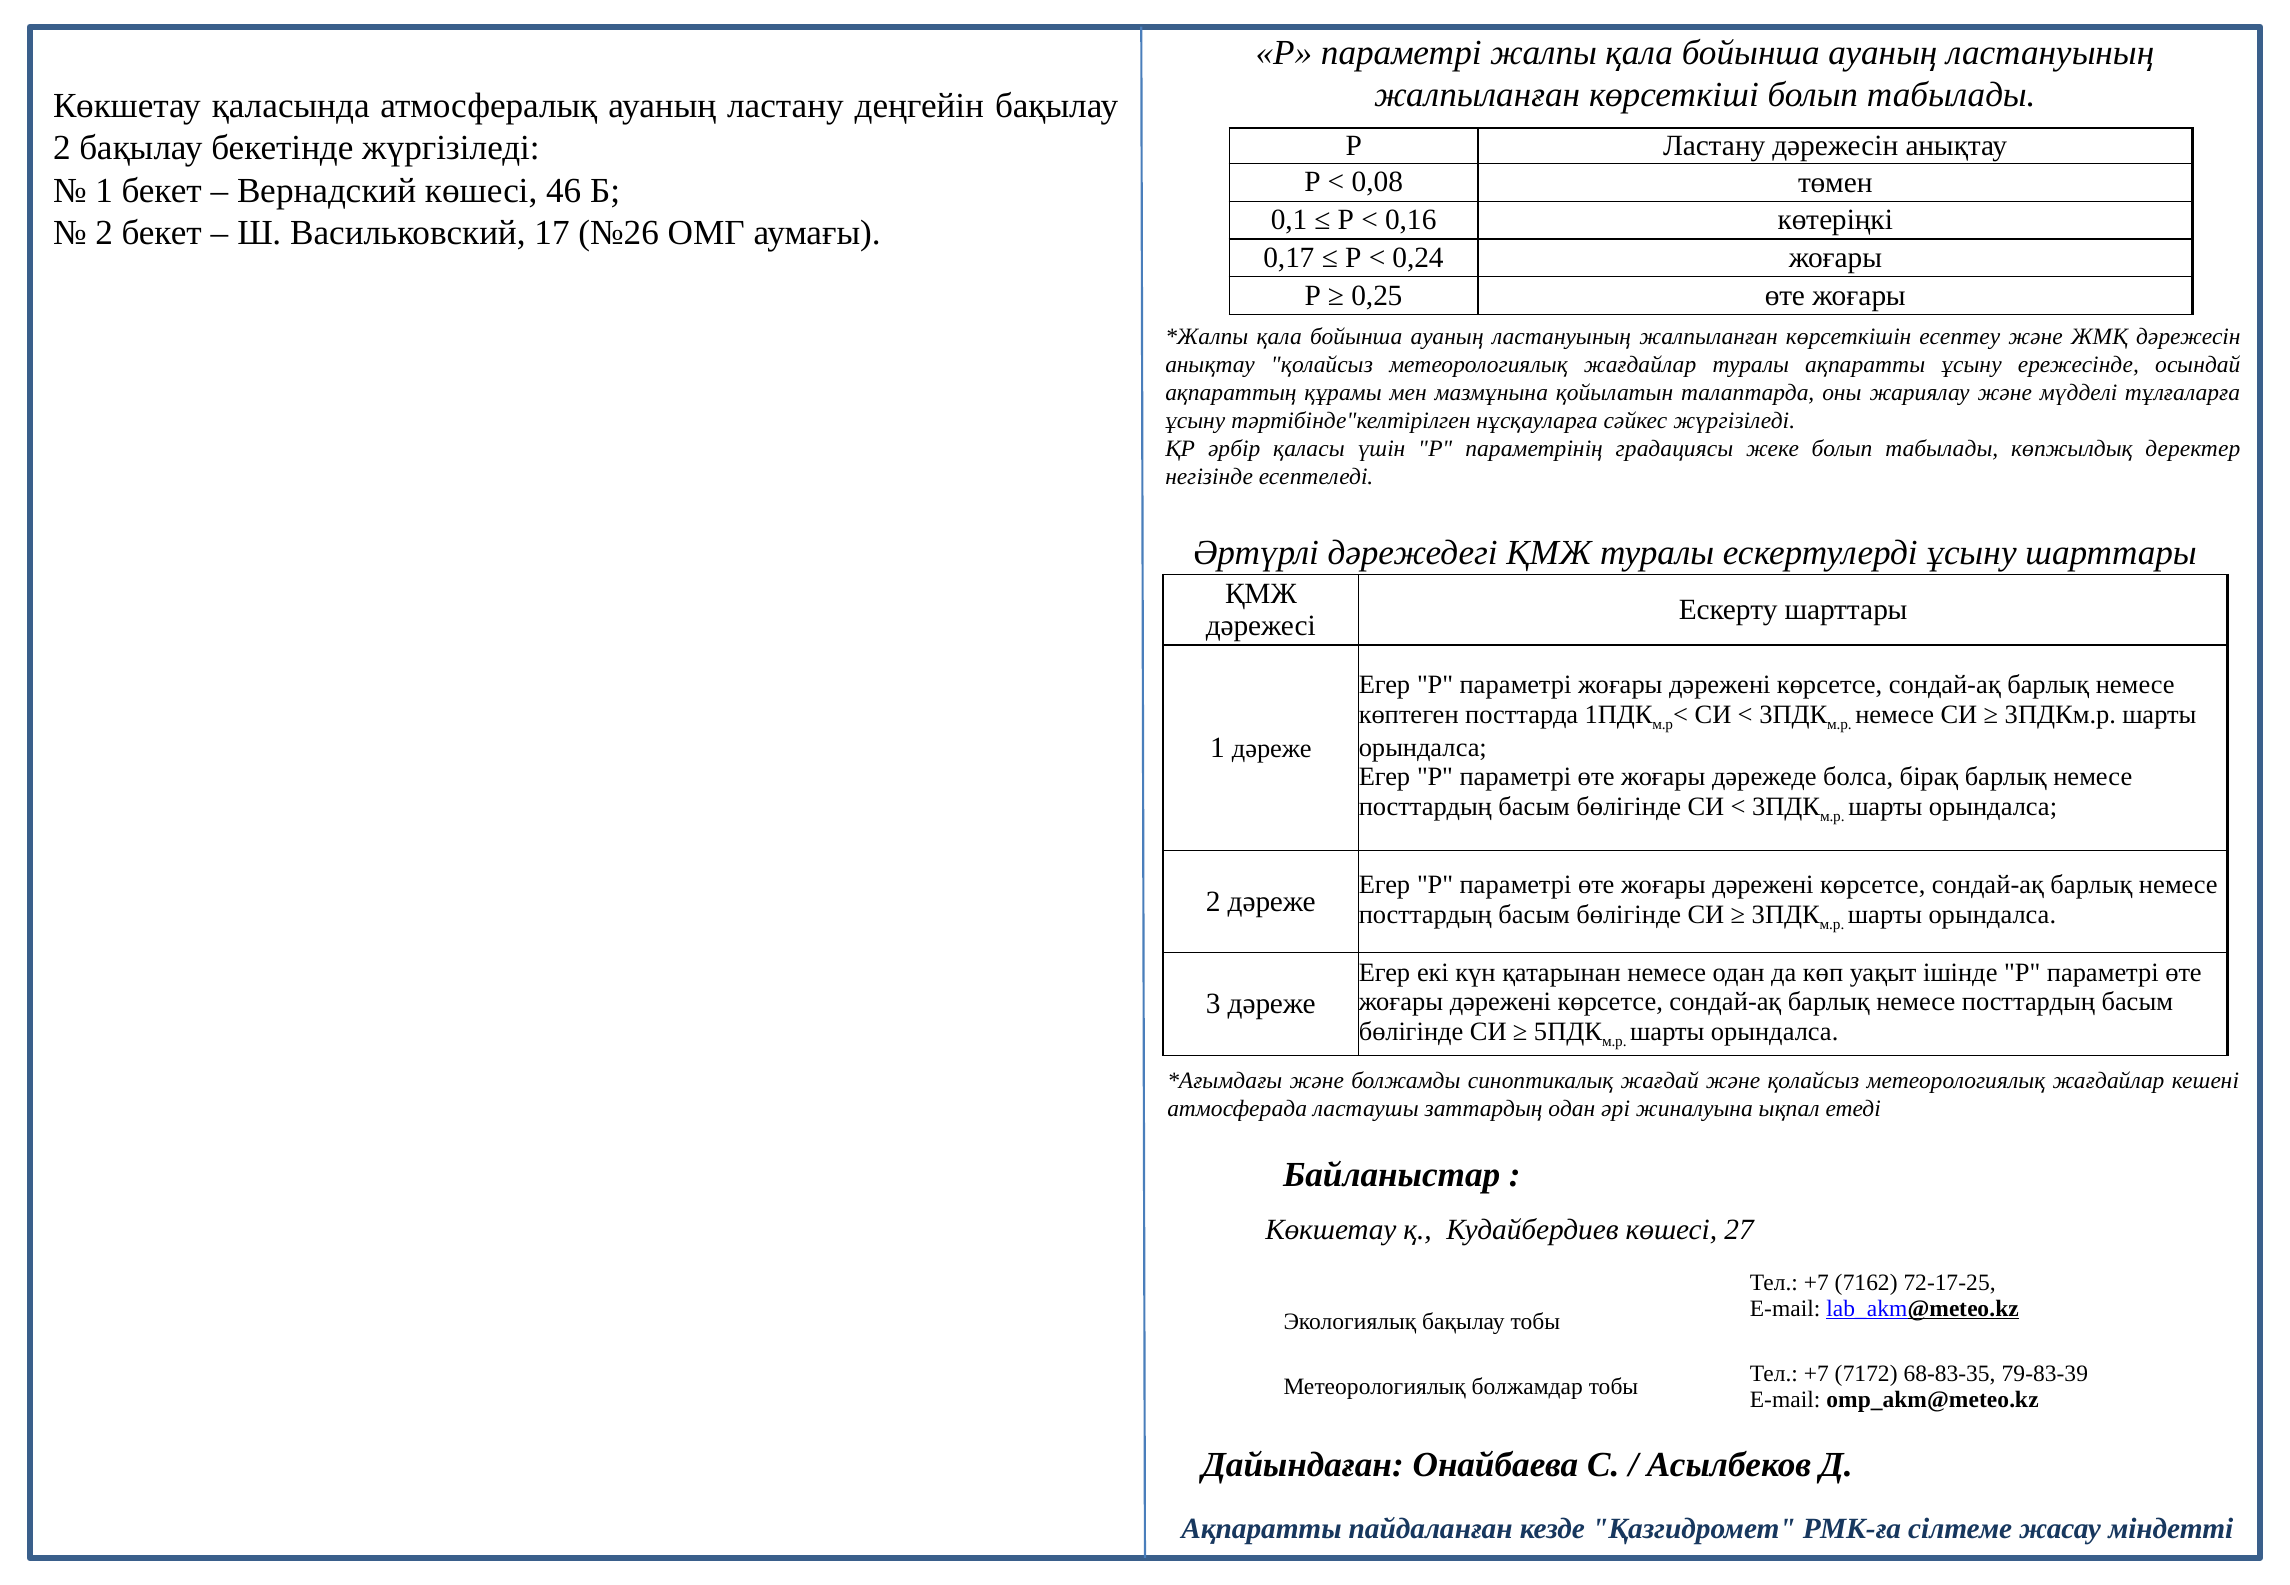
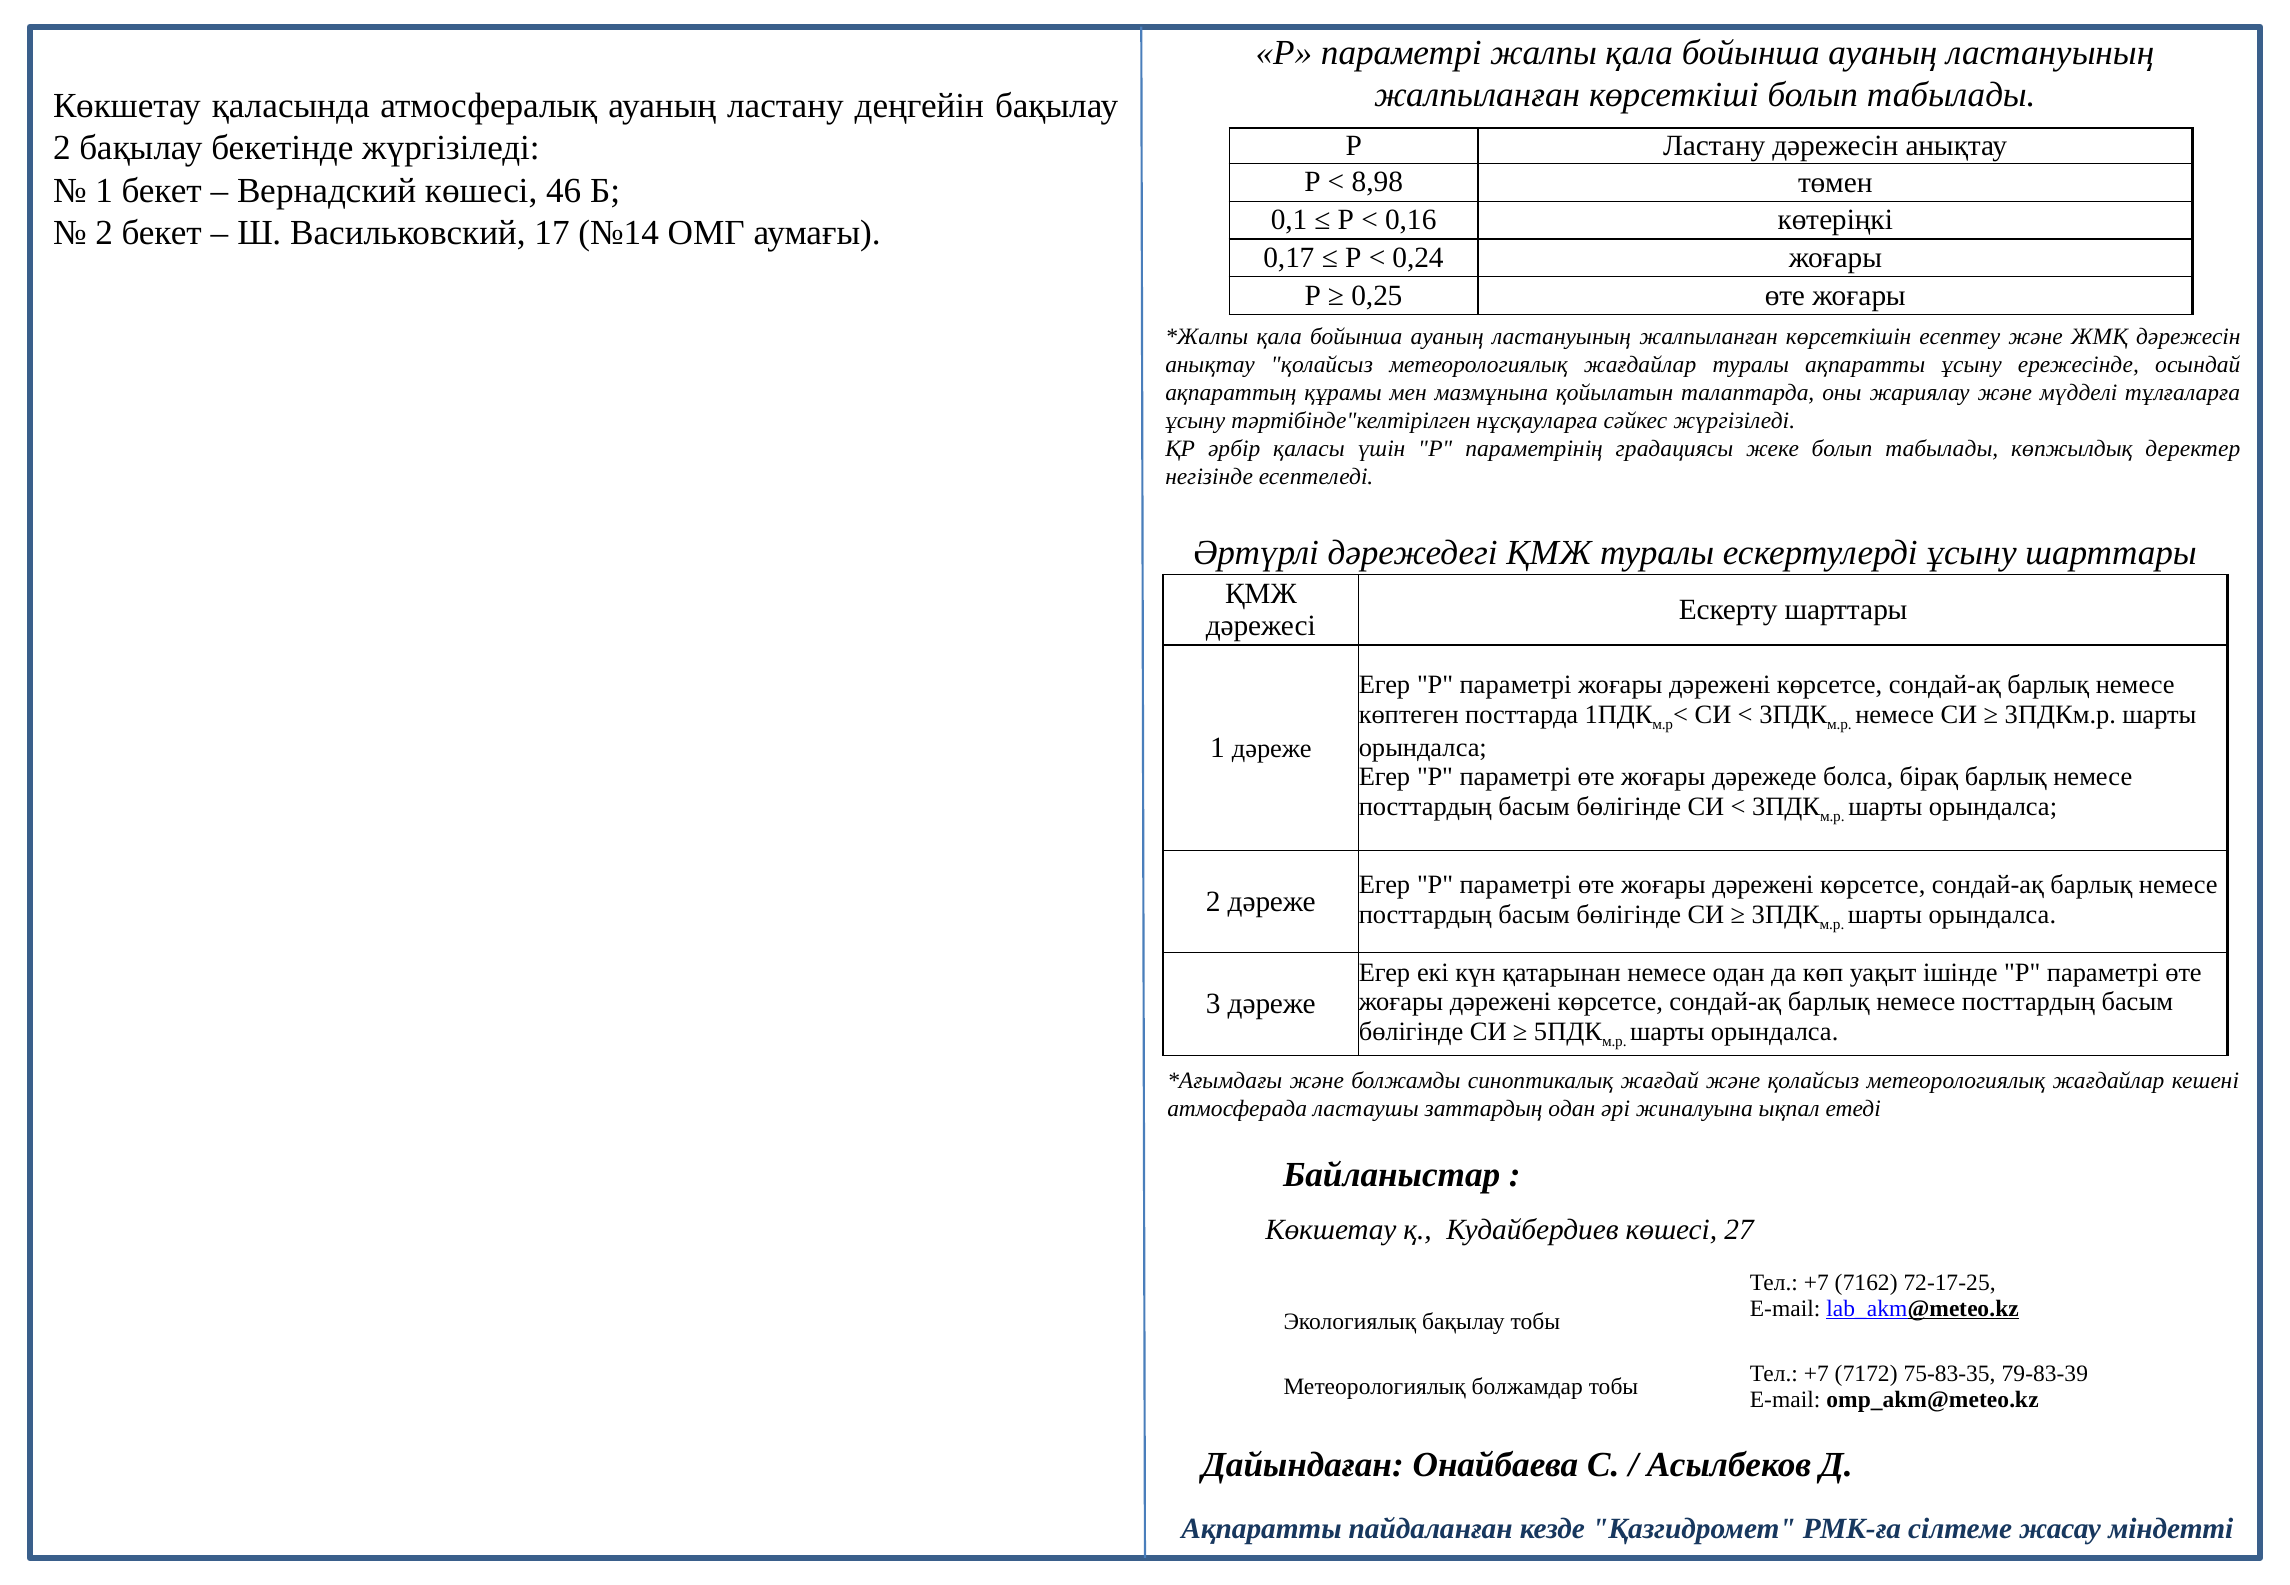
0,08: 0,08 -> 8,98
№26: №26 -> №14
68-83-35: 68-83-35 -> 75-83-35
